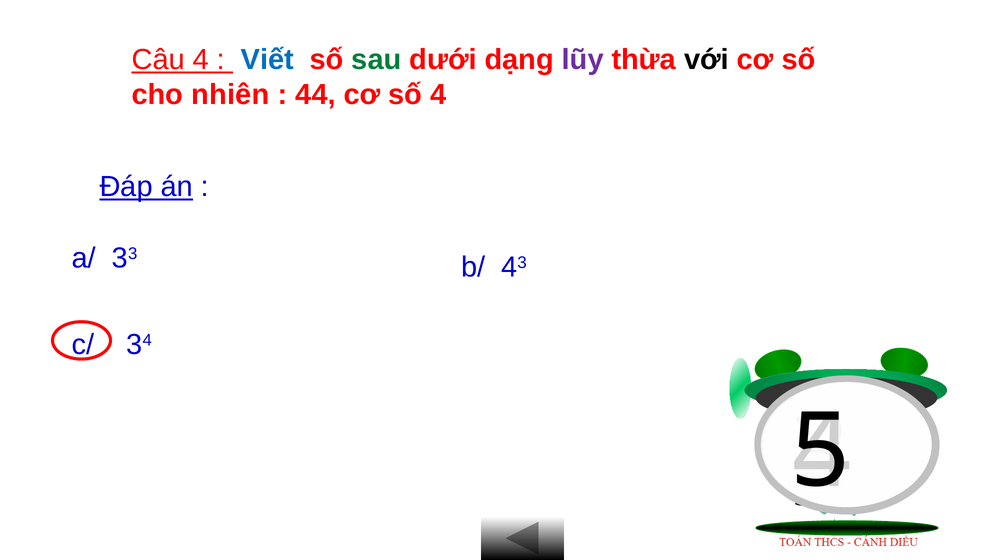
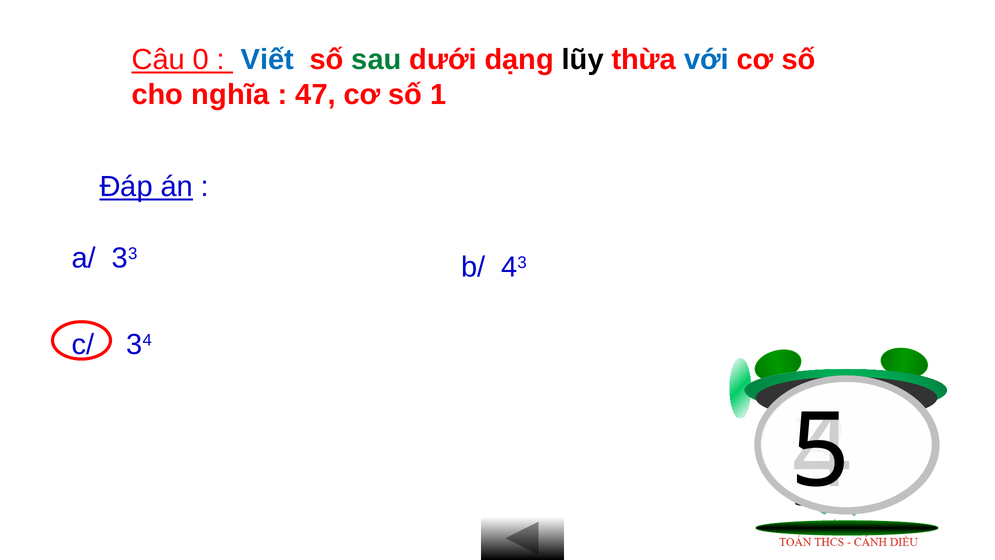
Câu 4: 4 -> 0
lũy colour: purple -> black
với colour: black -> blue
nhiên: nhiên -> nghĩa
44: 44 -> 47
số 4: 4 -> 1
